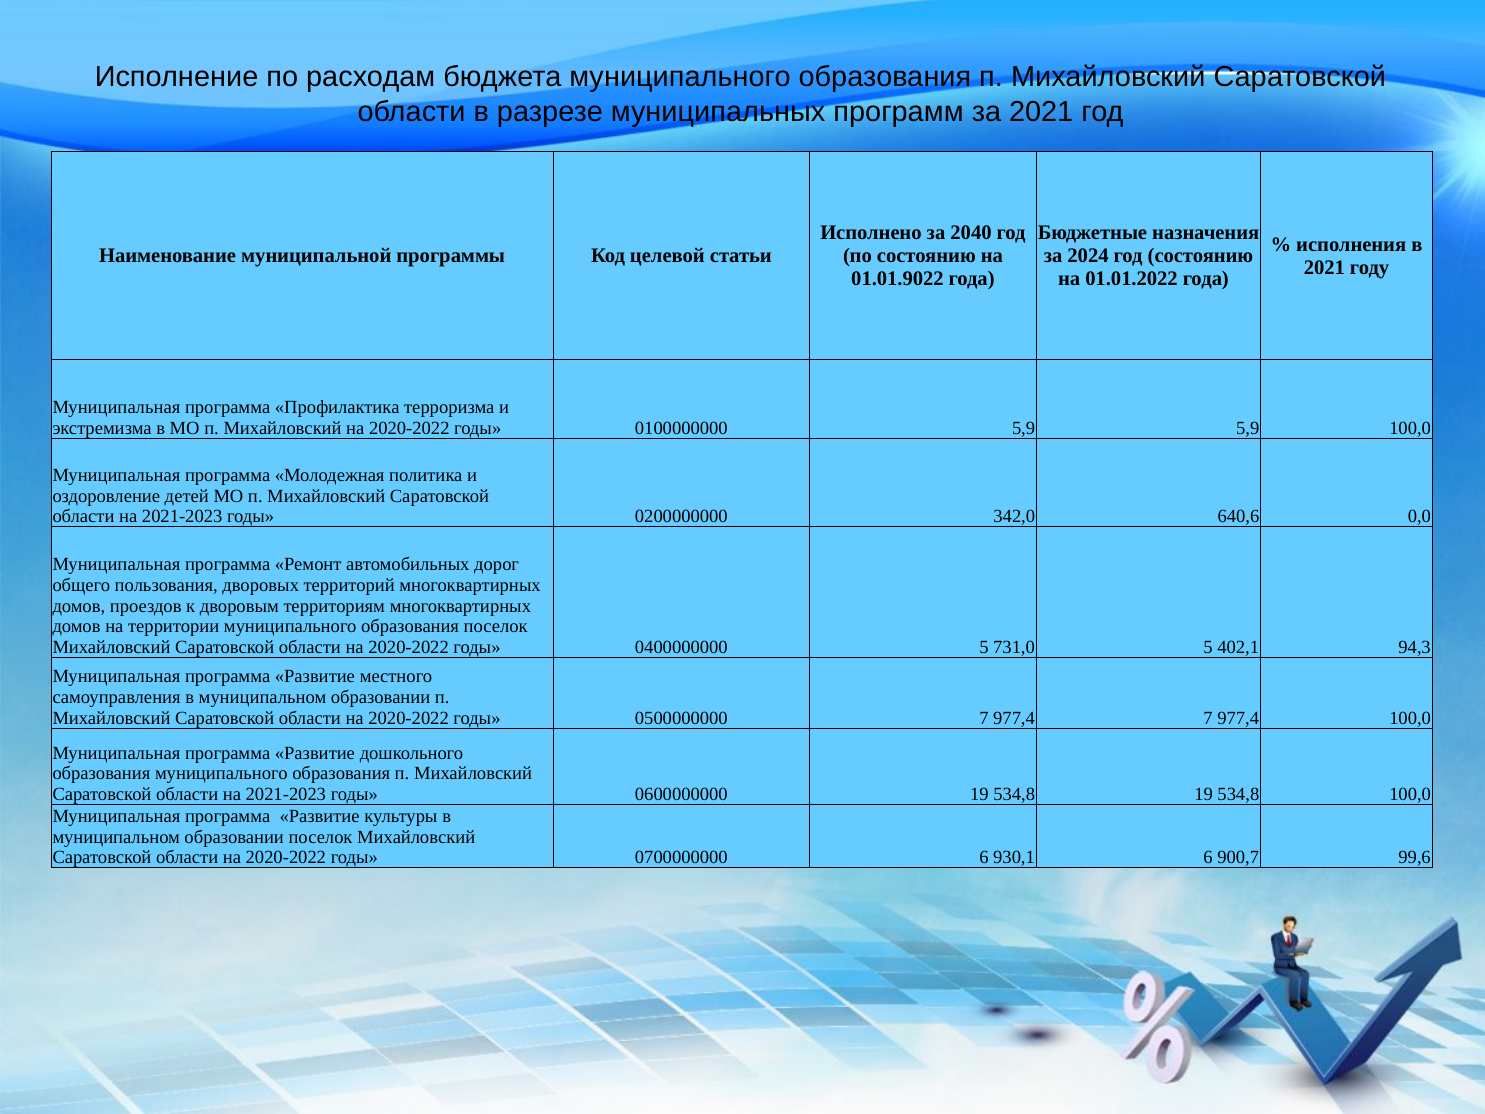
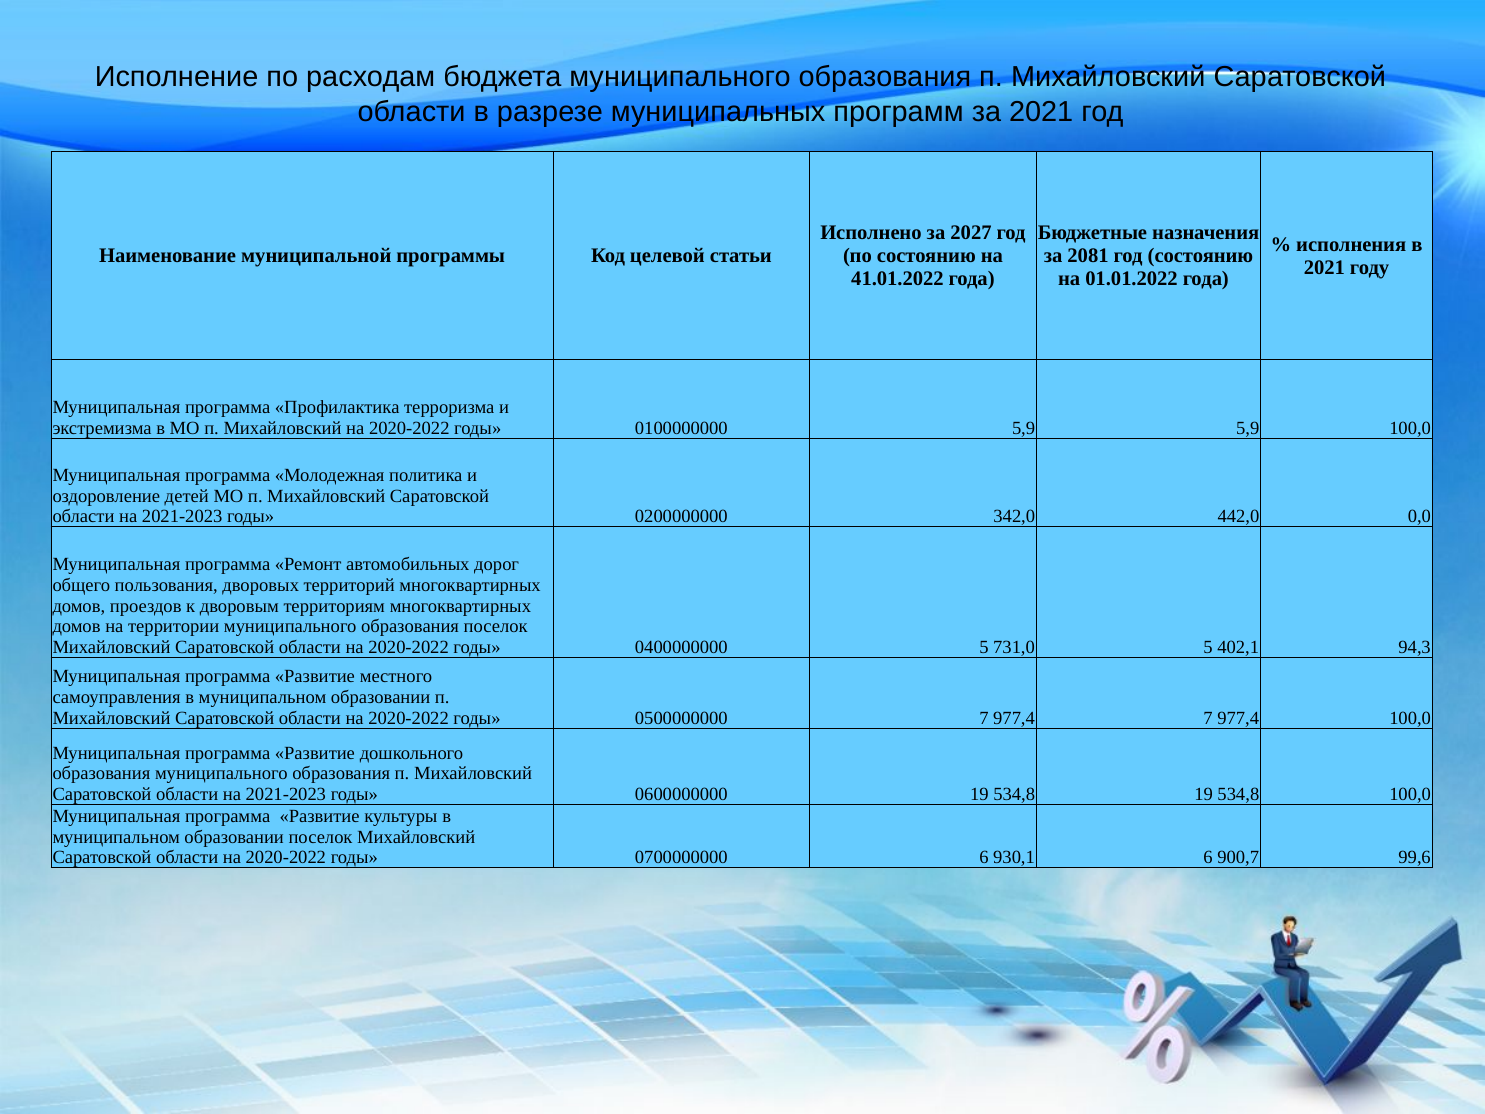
2040: 2040 -> 2027
2024: 2024 -> 2081
01.01.9022: 01.01.9022 -> 41.01.2022
640,6: 640,6 -> 442,0
